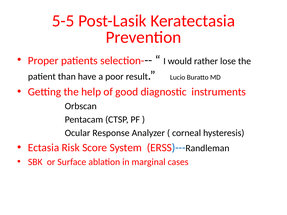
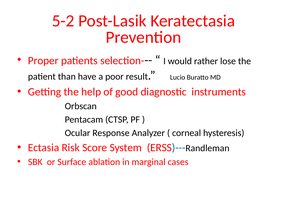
5-5: 5-5 -> 5-2
